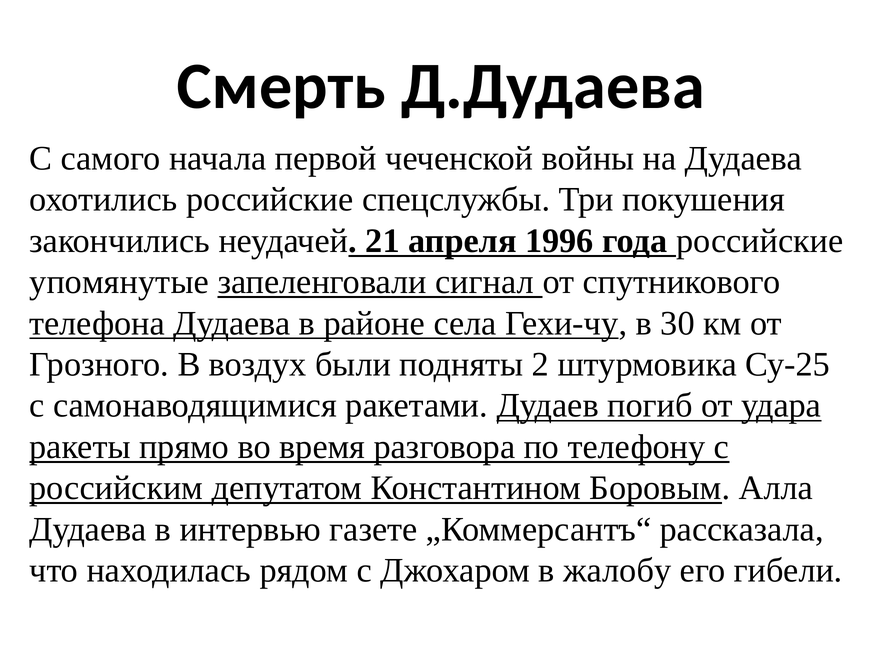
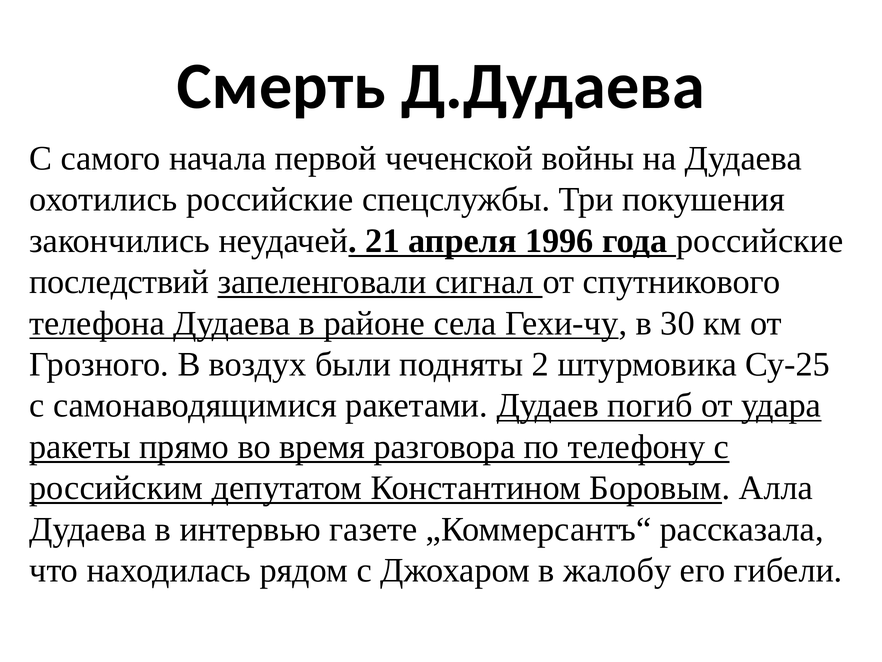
упомянутые: упомянутые -> последствий
